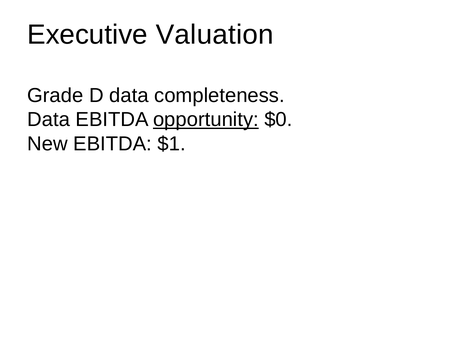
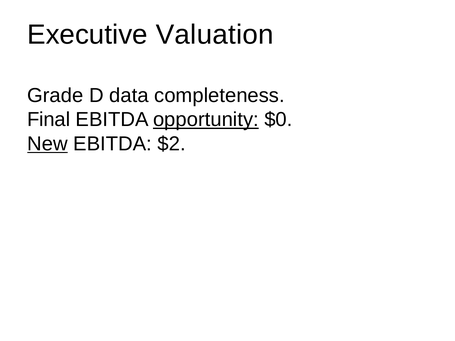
Data at (49, 120): Data -> Final
New underline: none -> present
$1: $1 -> $2
